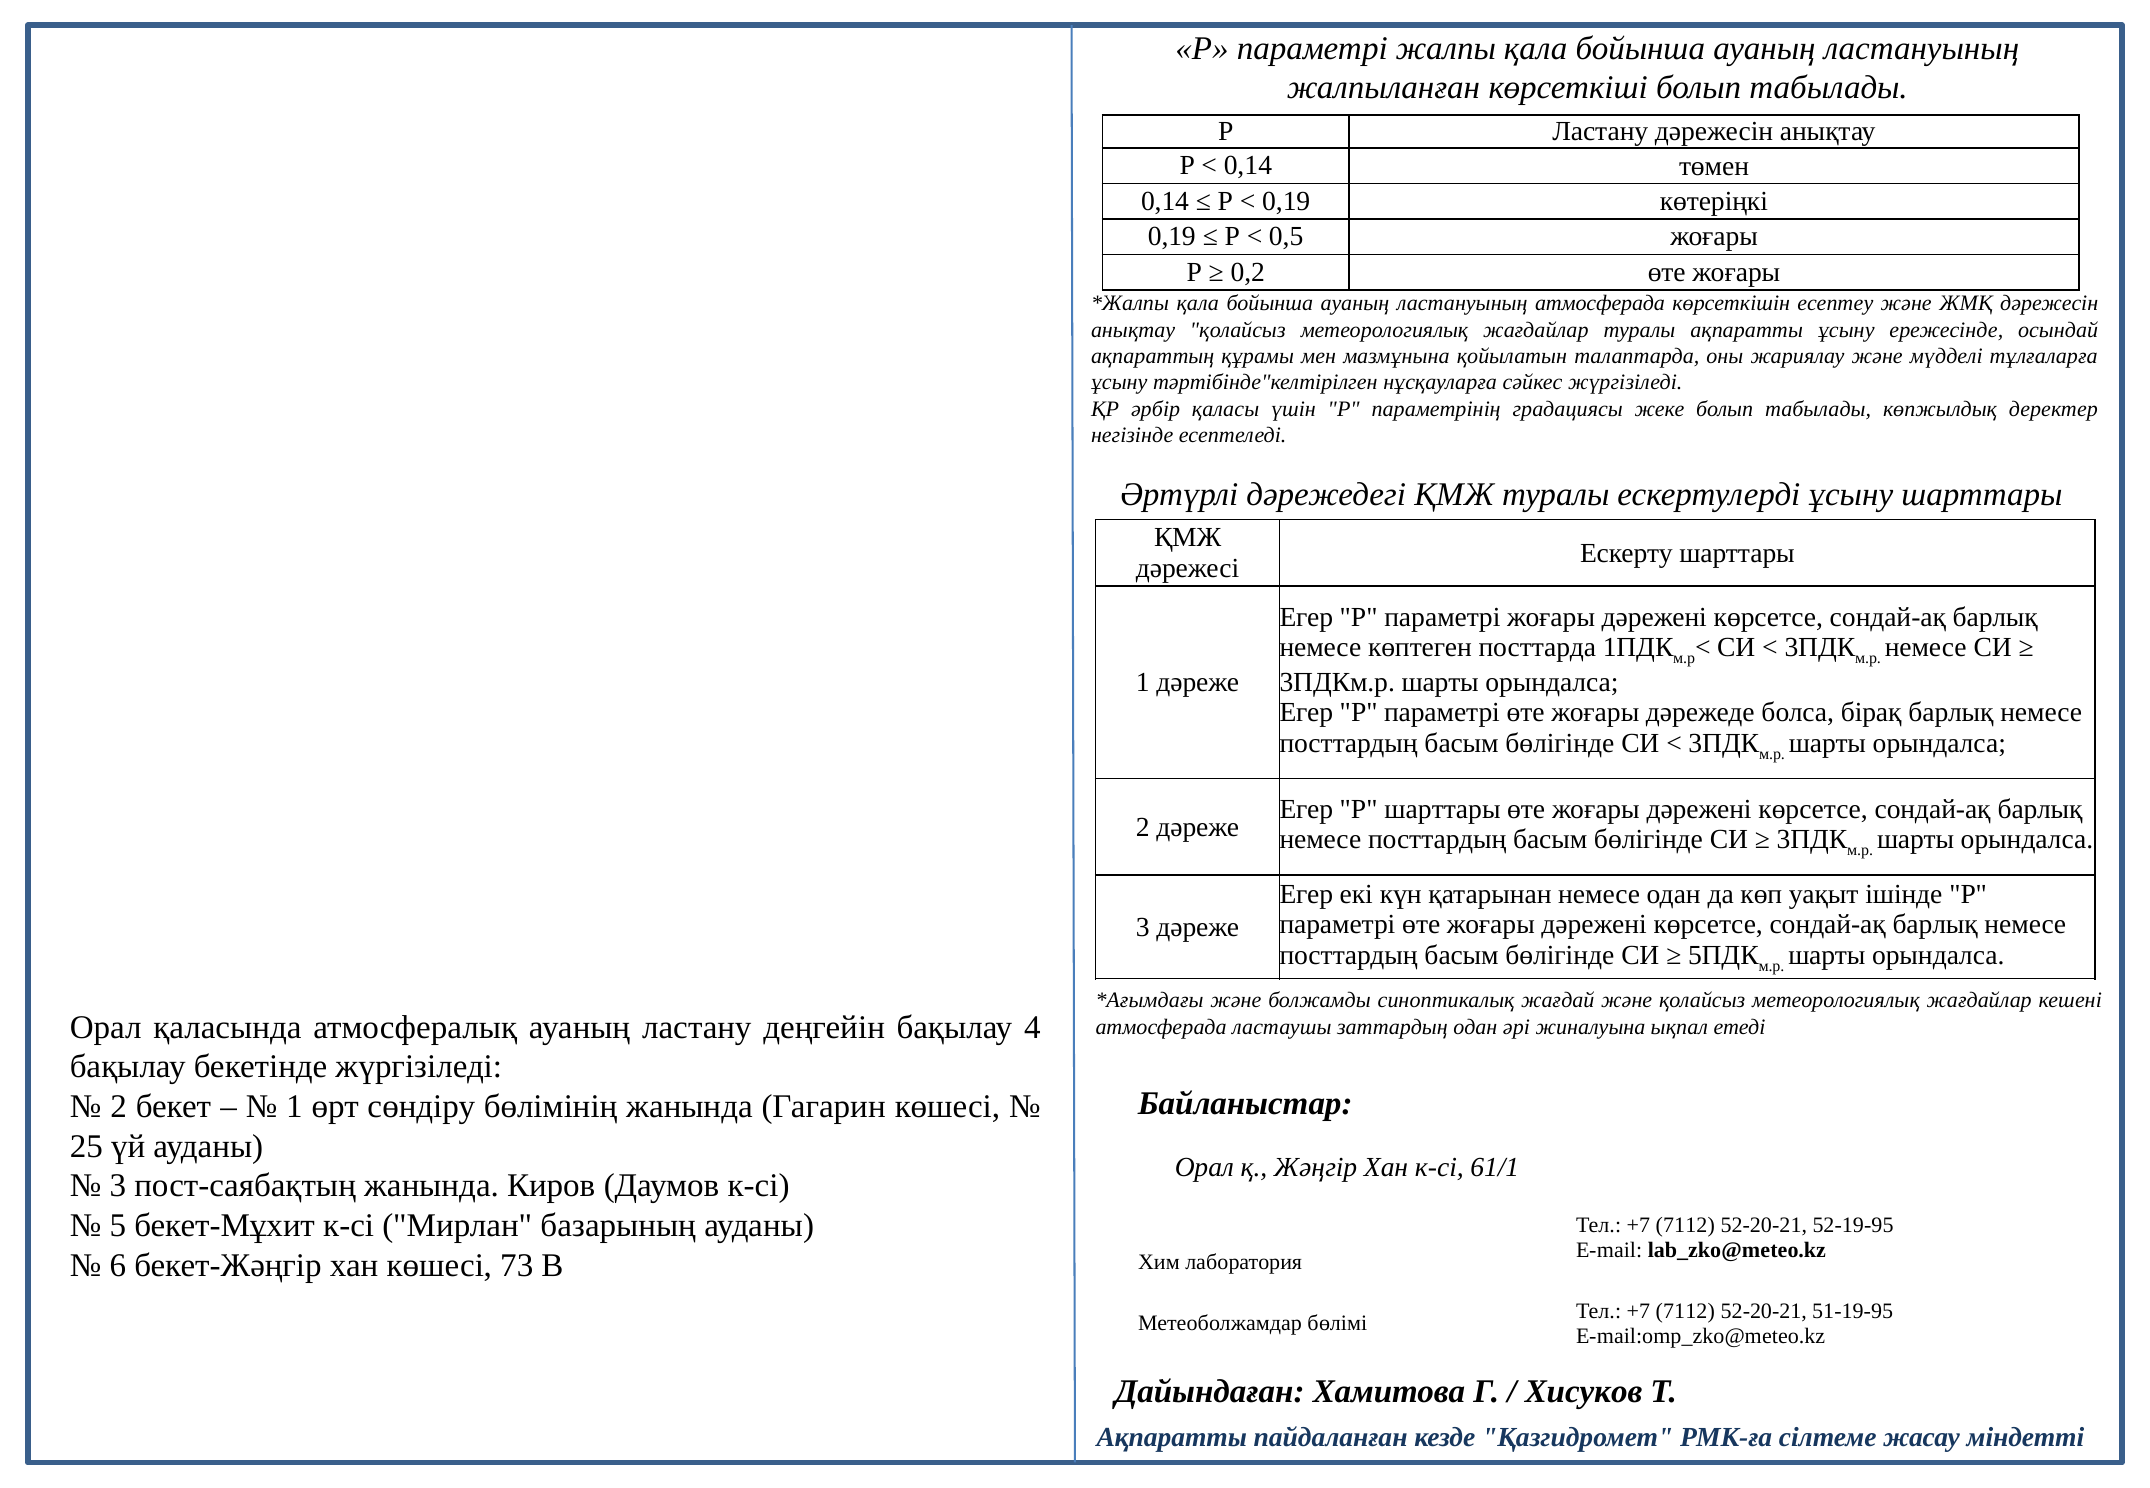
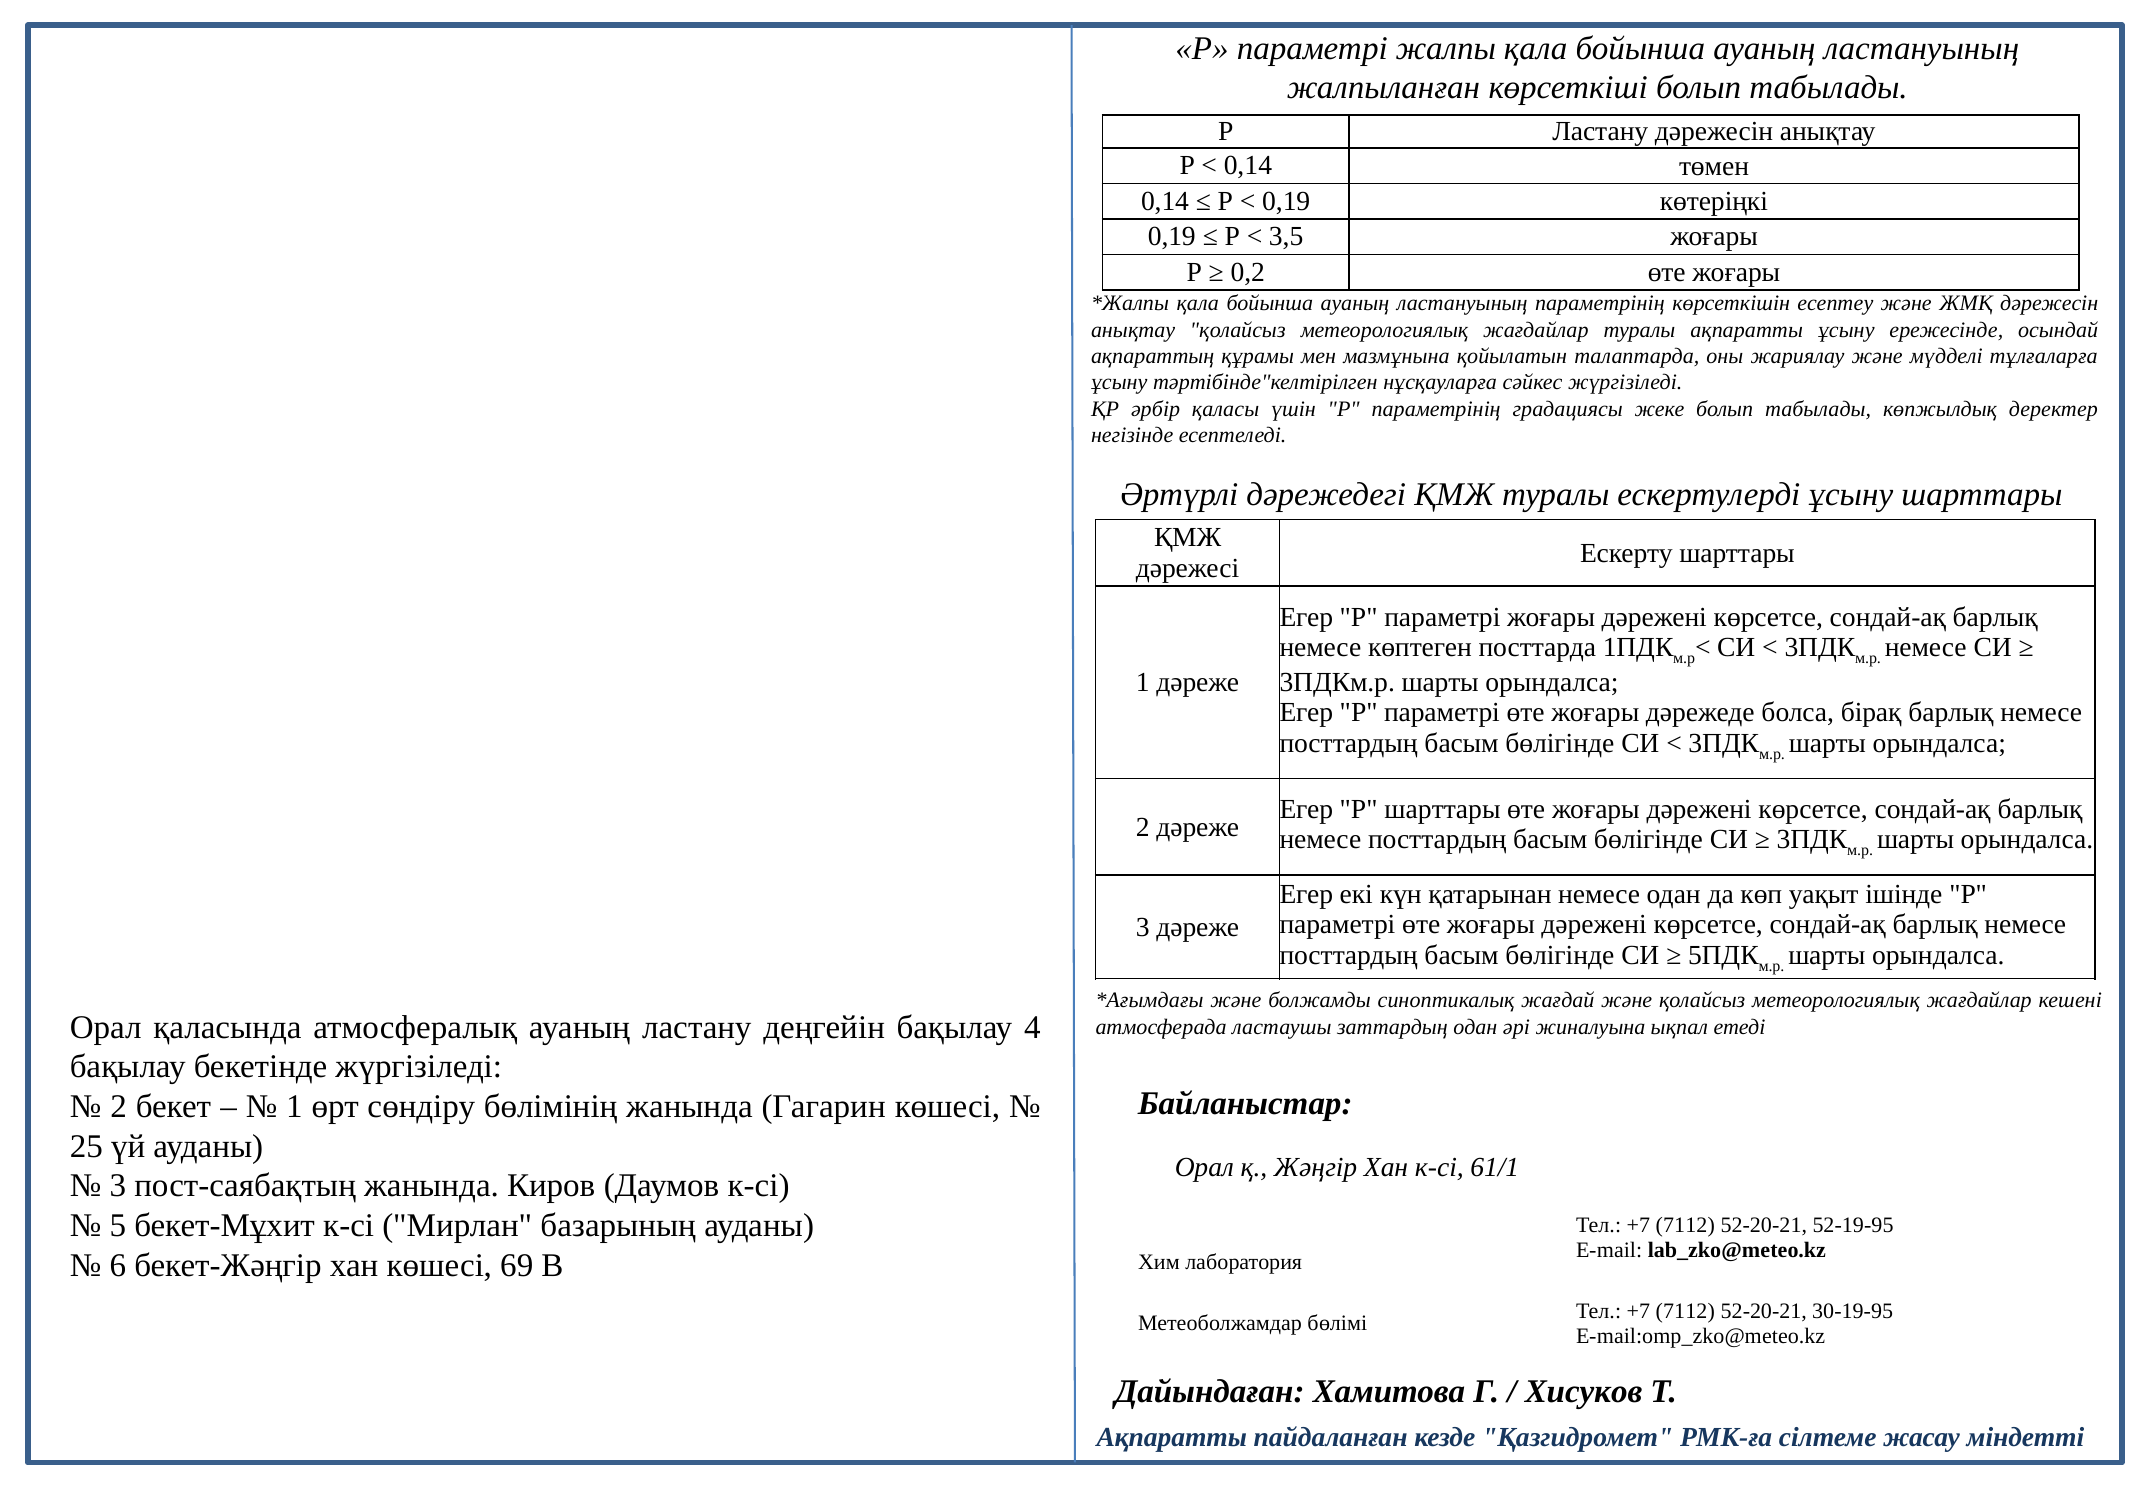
0,5: 0,5 -> 3,5
ластануының атмосферада: атмосферада -> параметрінің
73: 73 -> 69
51-19-95: 51-19-95 -> 30-19-95
